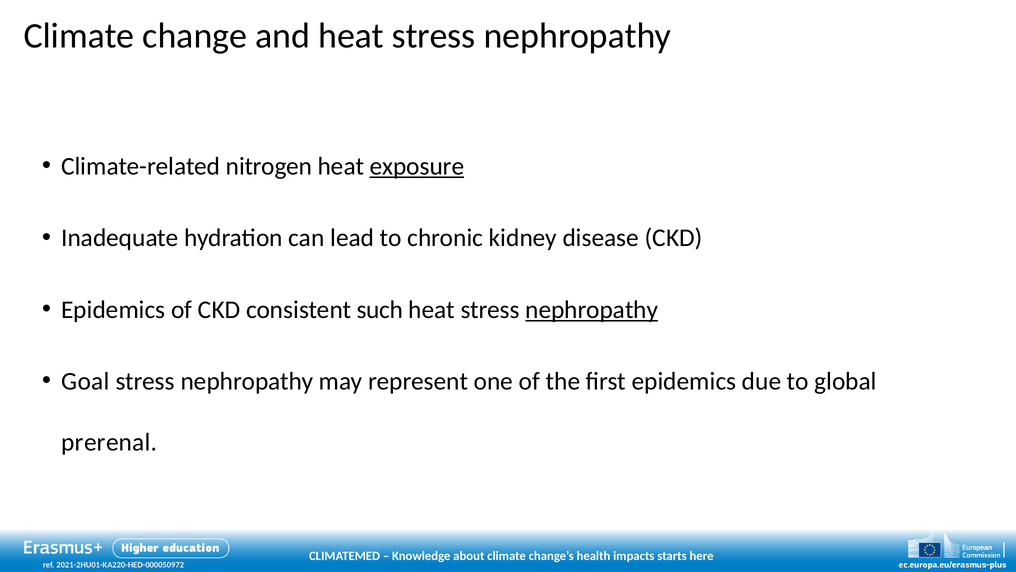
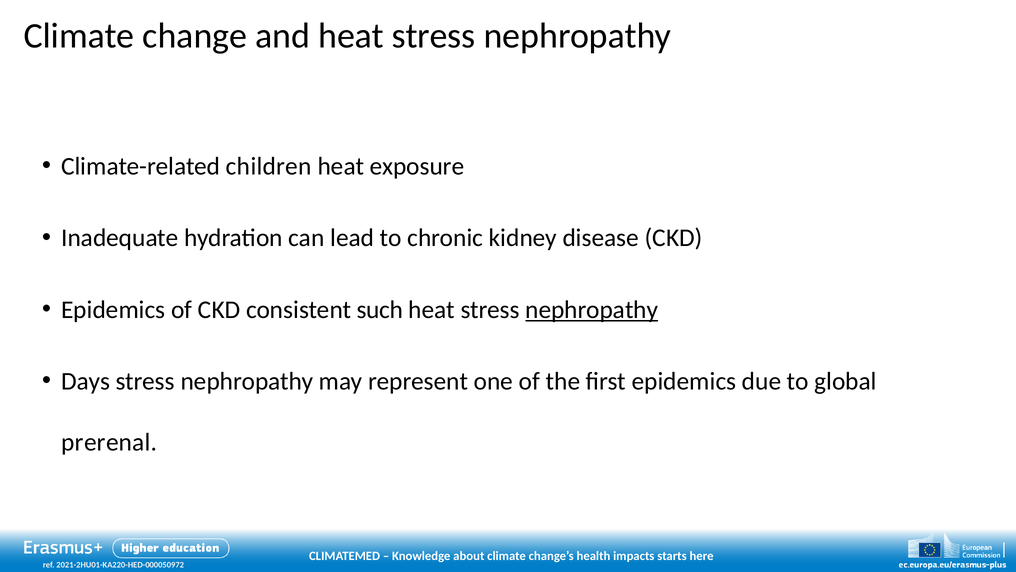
nitrogen: nitrogen -> children
exposure underline: present -> none
Goal: Goal -> Days
